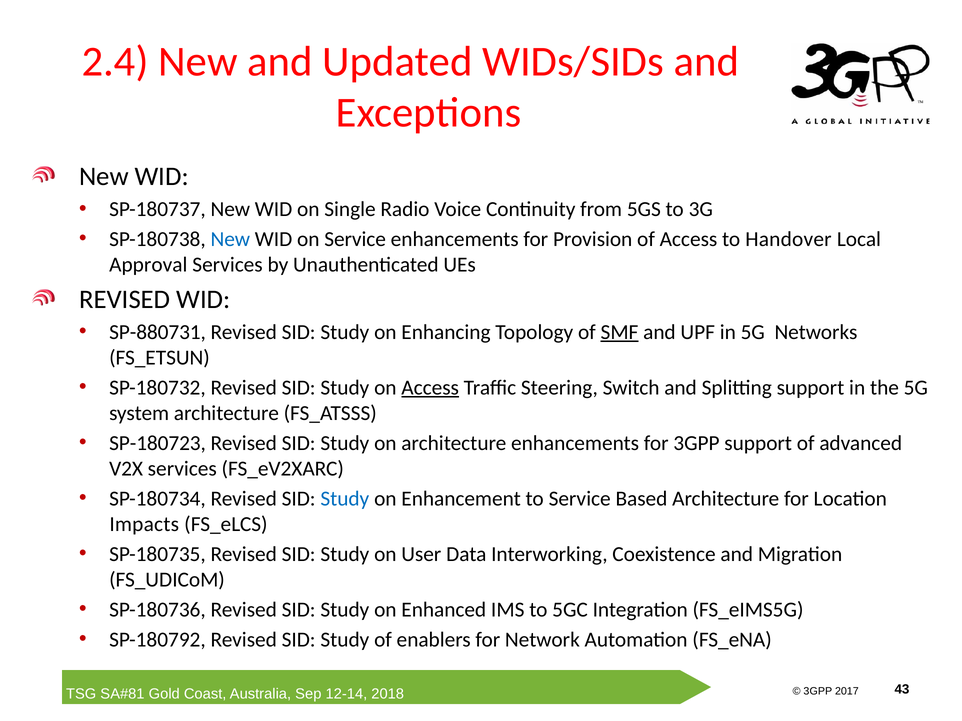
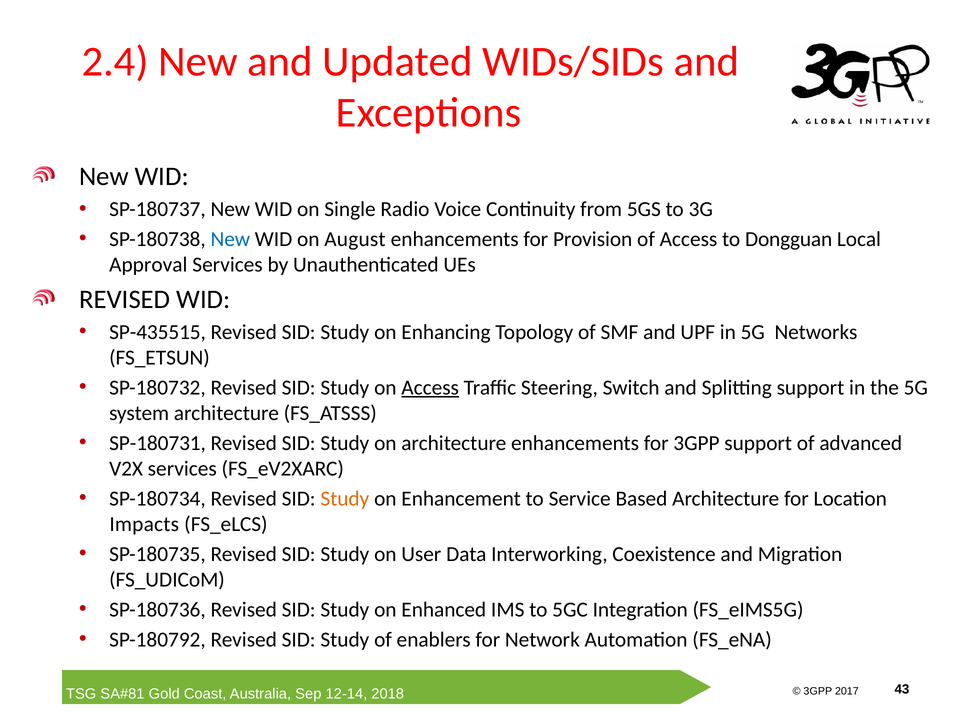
on Service: Service -> August
Handover: Handover -> Dongguan
SP-880731: SP-880731 -> SP-435515
SMF underline: present -> none
SP-180723: SP-180723 -> SP-180731
Study at (345, 499) colour: blue -> orange
